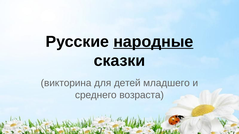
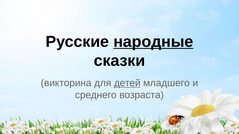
детей underline: none -> present
